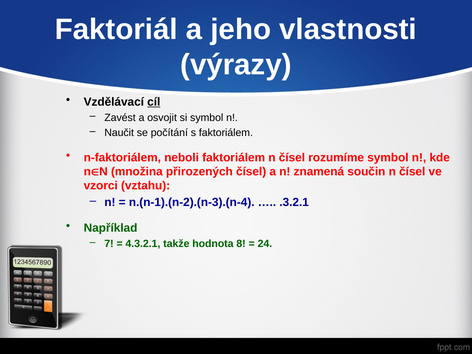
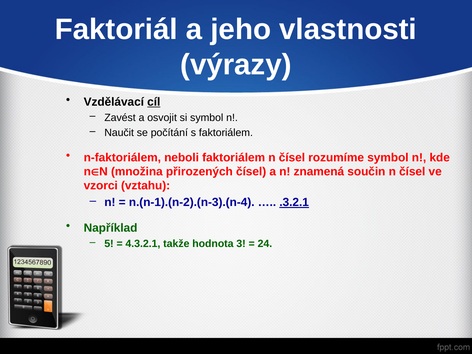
.3.2.1 underline: none -> present
7: 7 -> 5
8: 8 -> 3
